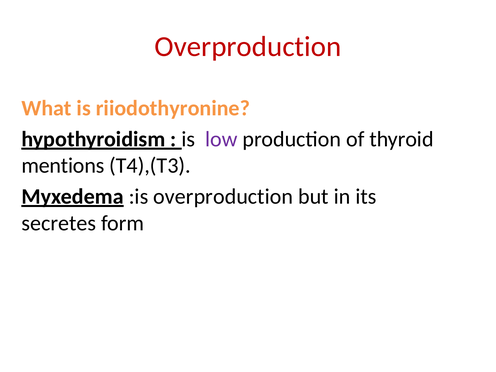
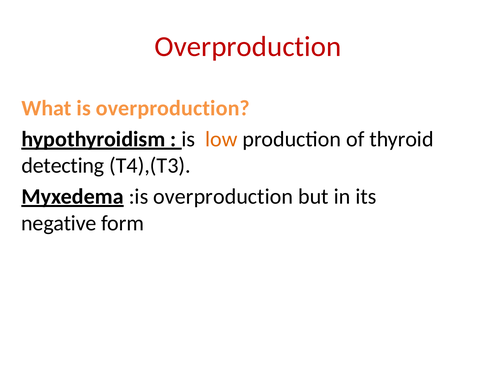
is riiodothyronine: riiodothyronine -> overproduction
low colour: purple -> orange
mentions: mentions -> detecting
secretes: secretes -> negative
